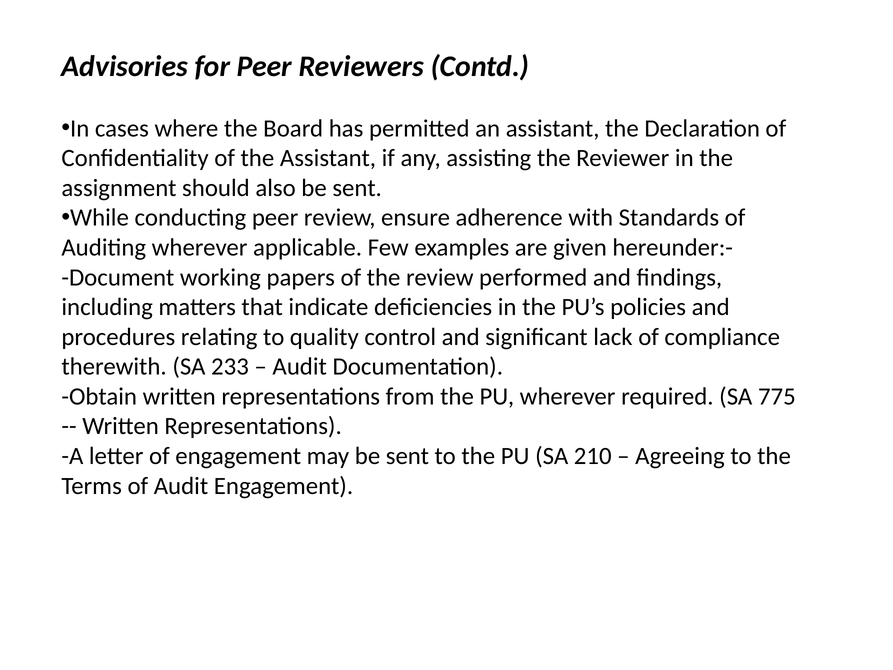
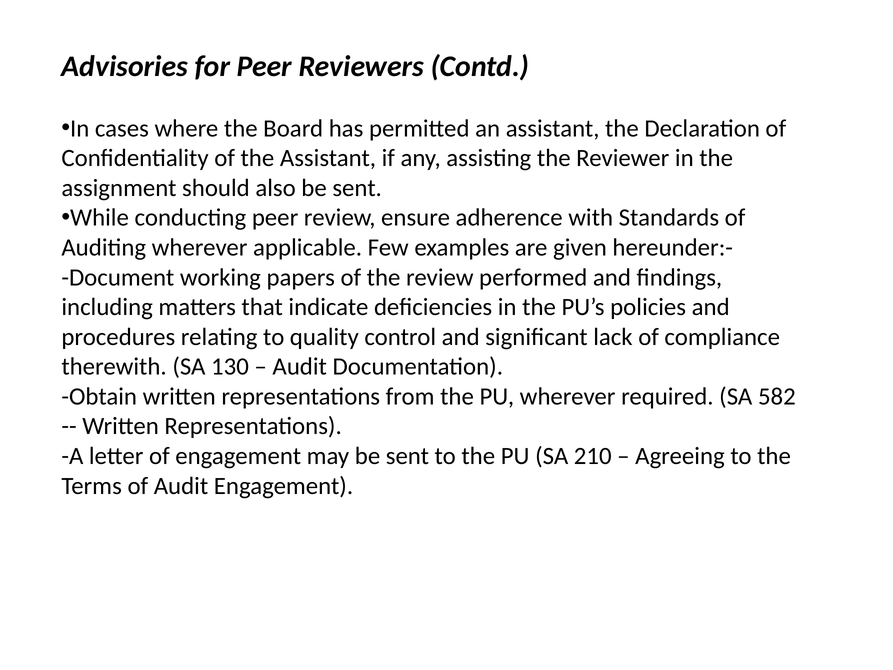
233: 233 -> 130
775: 775 -> 582
